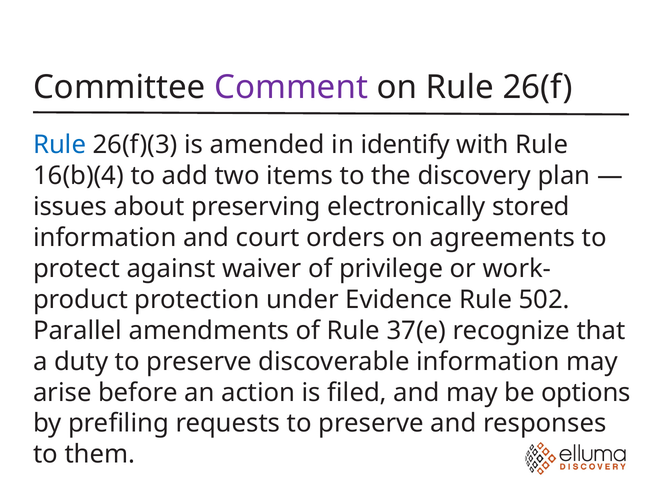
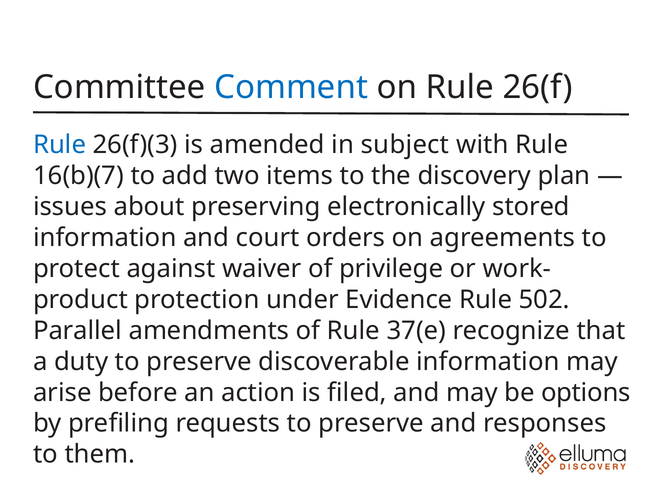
Comment colour: purple -> blue
identify: identify -> subject
16(b)(4: 16(b)(4 -> 16(b)(7
